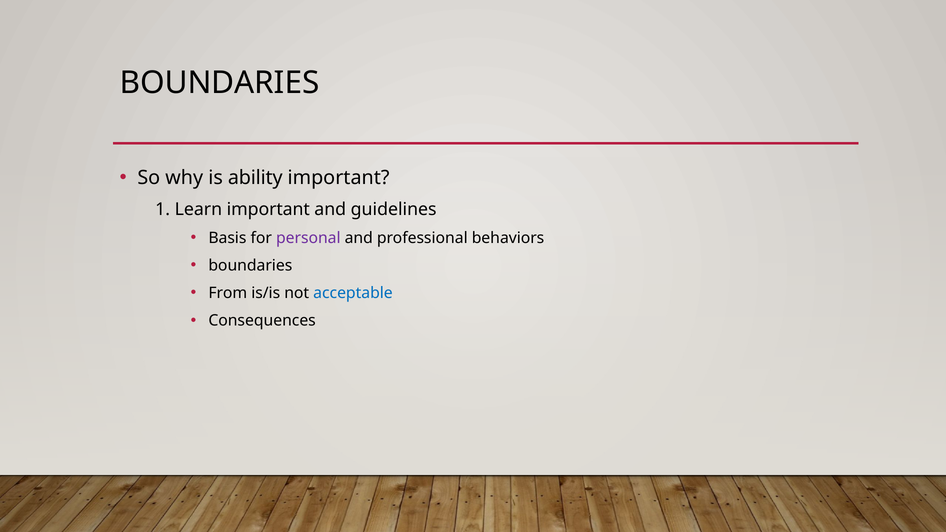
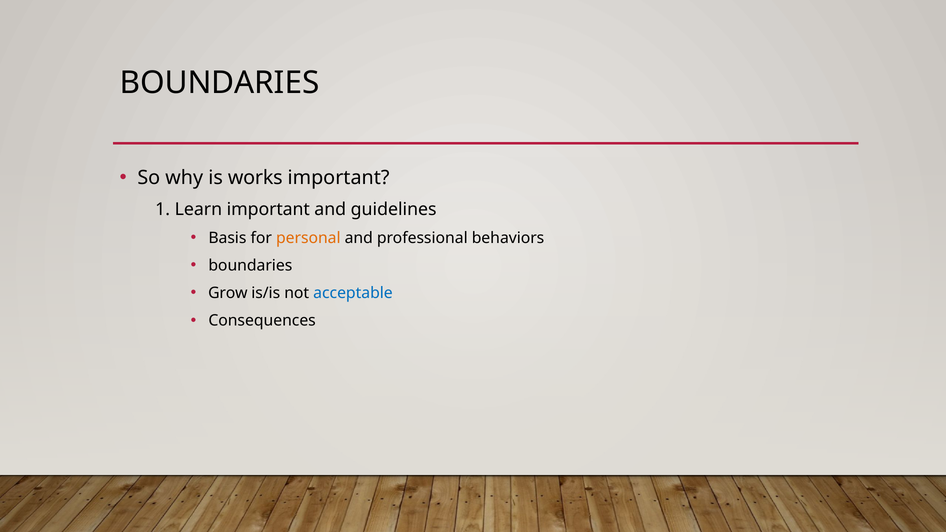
ability: ability -> works
personal colour: purple -> orange
From: From -> Grow
